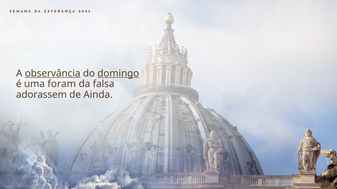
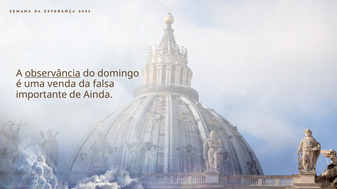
domingo underline: present -> none
foram: foram -> venda
adorassem: adorassem -> importante
